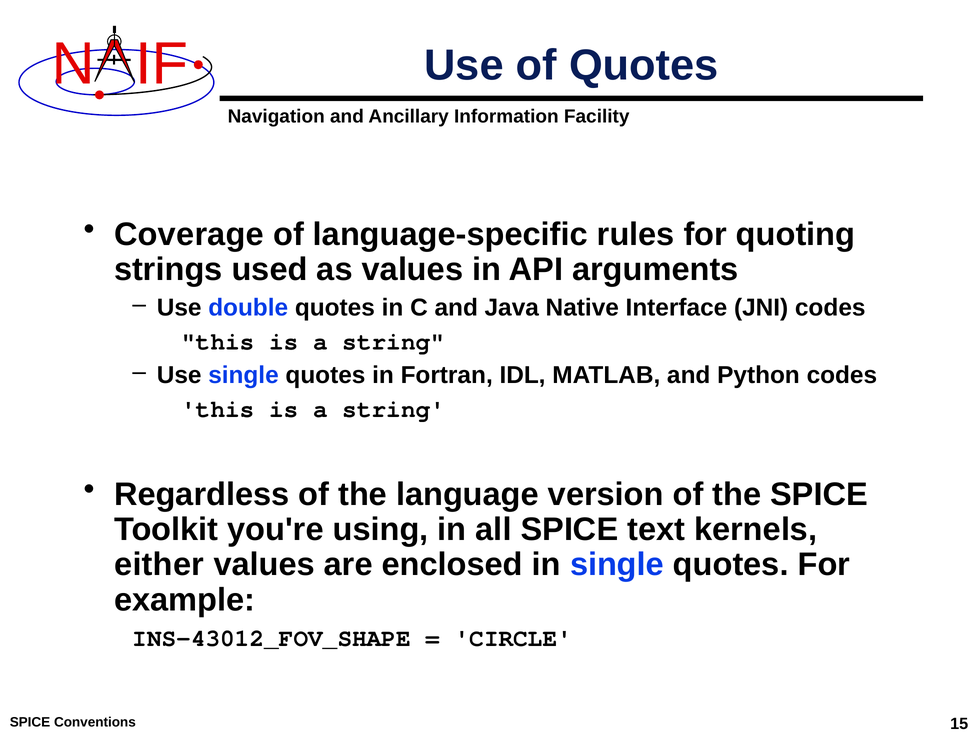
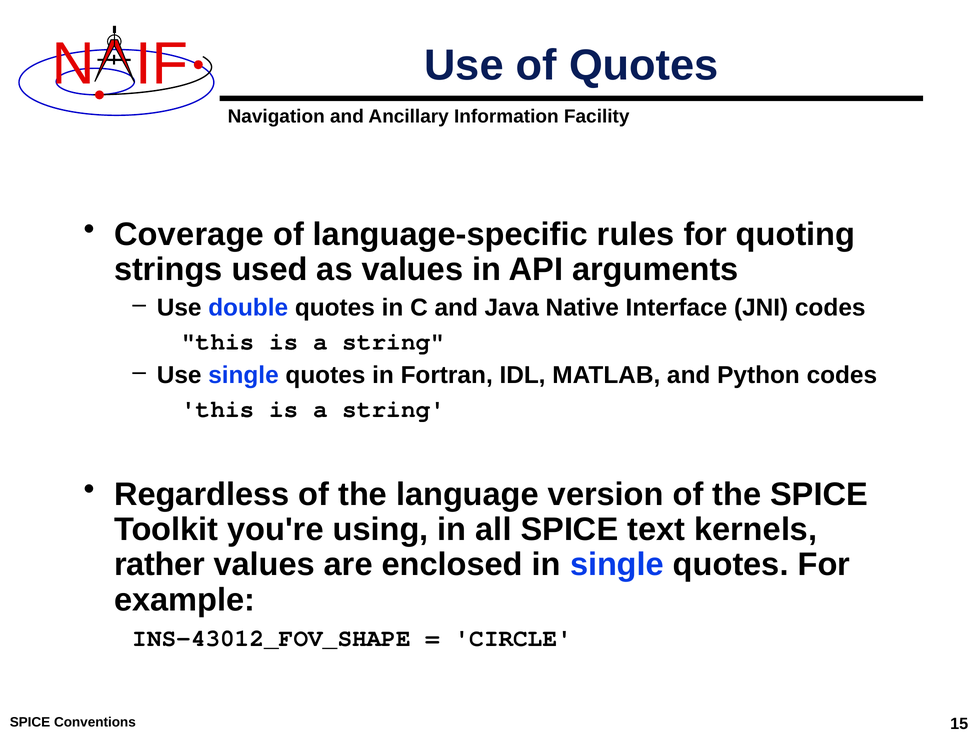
either: either -> rather
